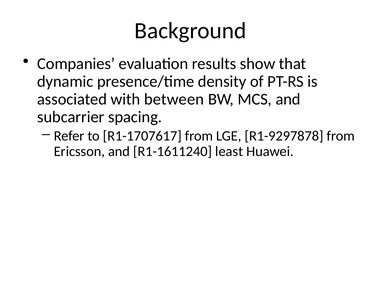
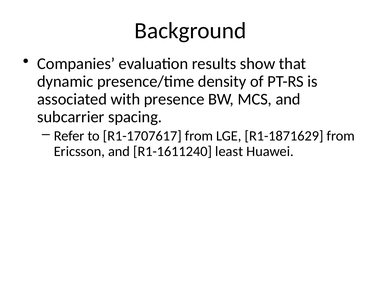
between: between -> presence
R1-9297878: R1-9297878 -> R1-1871629
